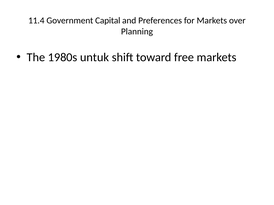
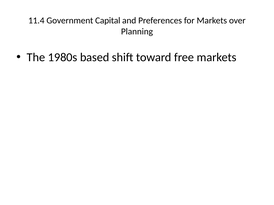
untuk: untuk -> based
